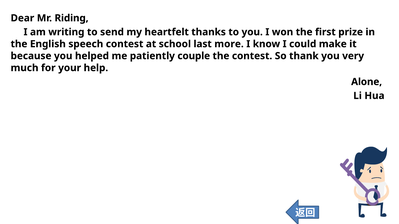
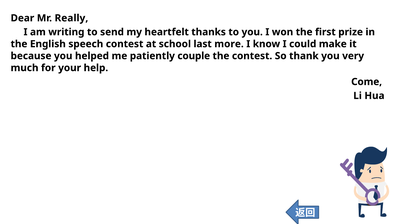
Riding: Riding -> Really
Alone: Alone -> Come
